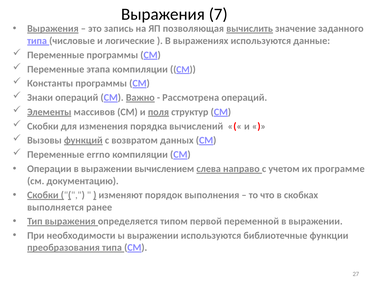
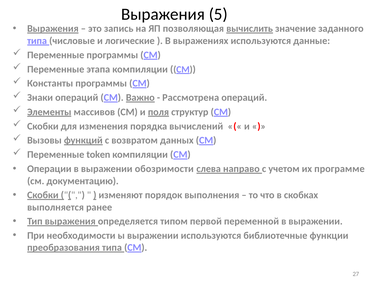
7: 7 -> 5
errno: errno -> token
вычислением: вычислением -> обозримости
